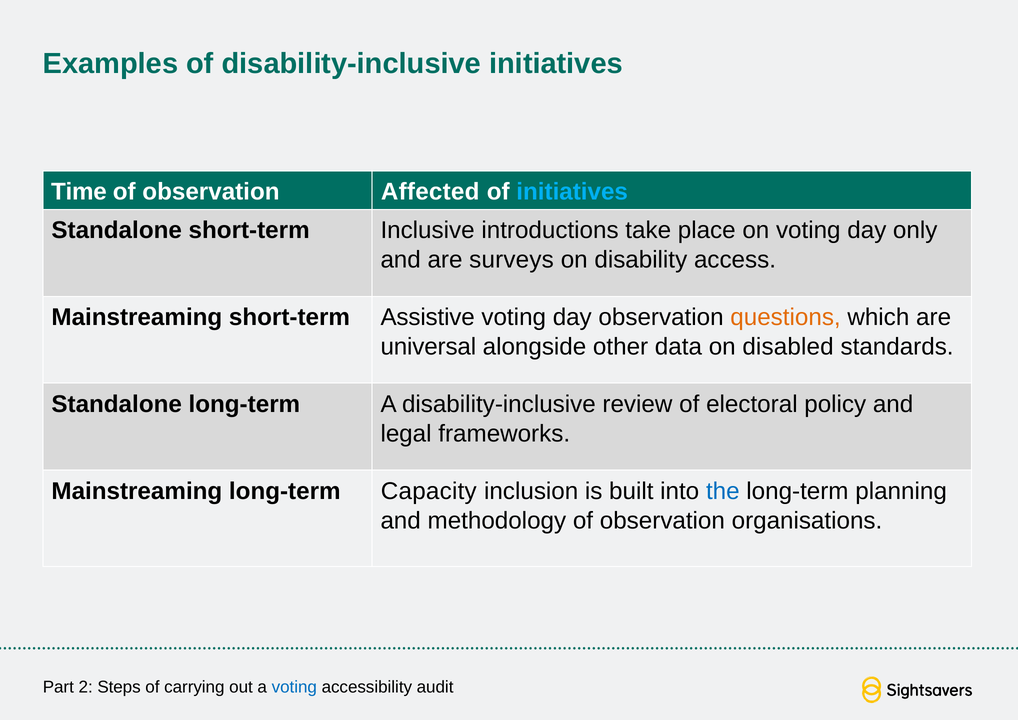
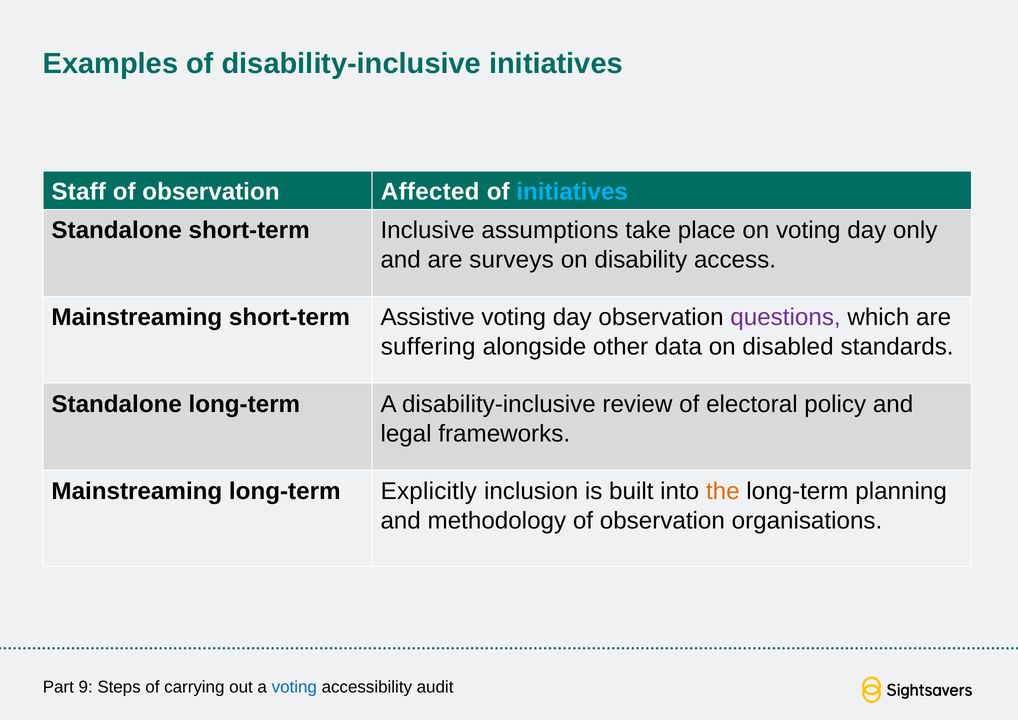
Time: Time -> Staff
introductions: introductions -> assumptions
questions colour: orange -> purple
universal: universal -> suffering
Capacity: Capacity -> Explicitly
the colour: blue -> orange
2: 2 -> 9
